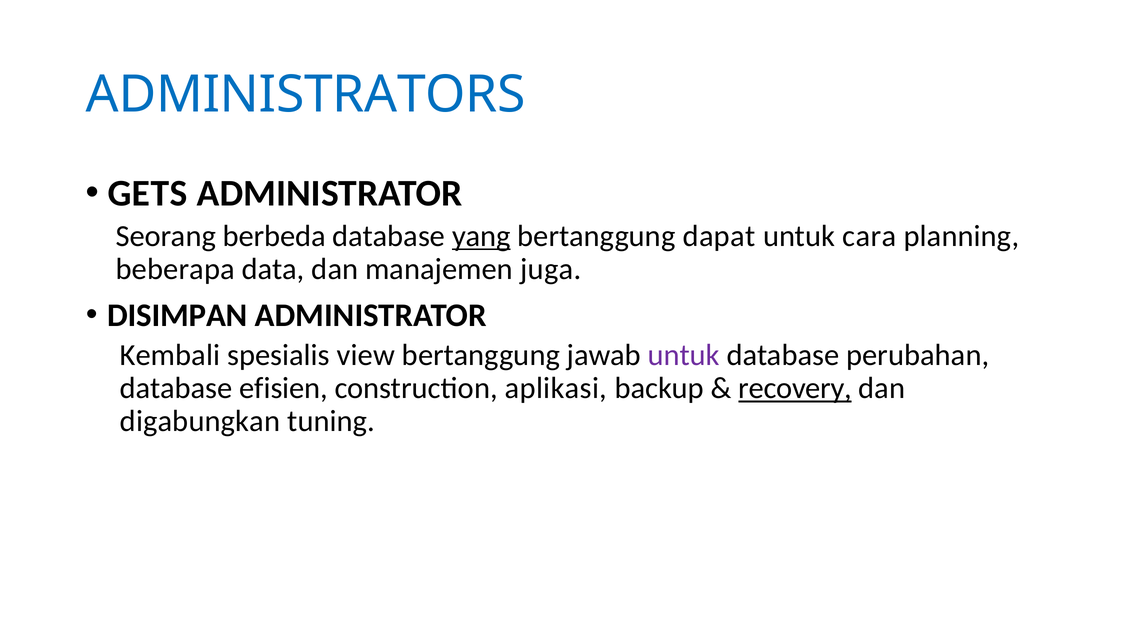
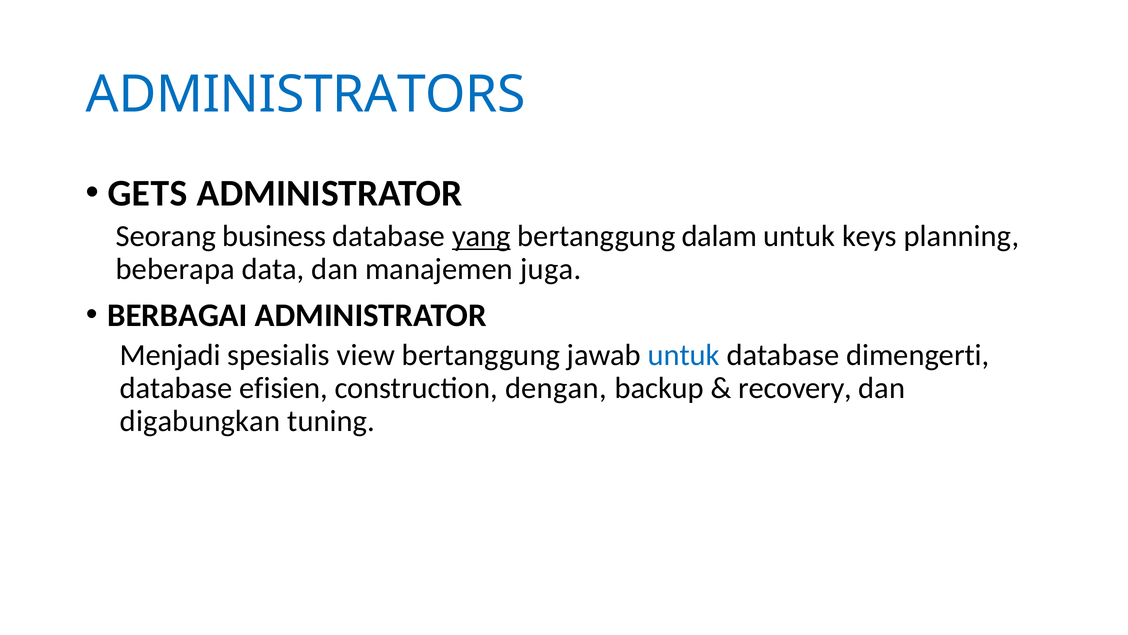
berbeda: berbeda -> business
dapat: dapat -> dalam
cara: cara -> keys
DISIMPAN: DISIMPAN -> BERBAGAI
Kembali: Kembali -> Menjadi
untuk at (684, 355) colour: purple -> blue
perubahan: perubahan -> dimengerti
aplikasi: aplikasi -> dengan
recovery underline: present -> none
